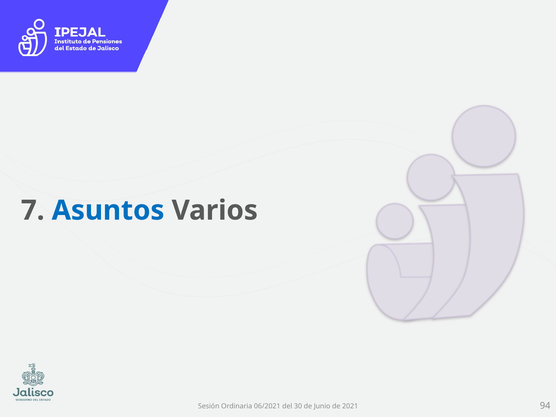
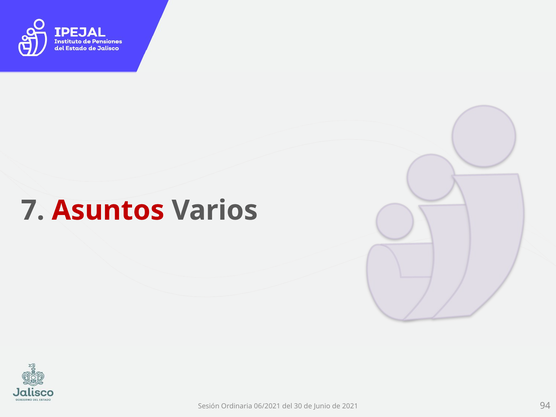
Asuntos colour: blue -> red
